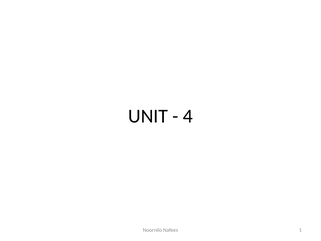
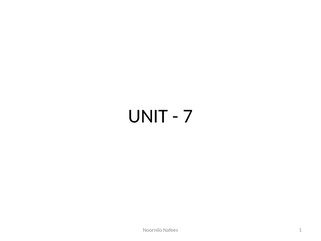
4: 4 -> 7
